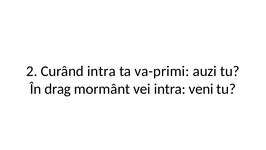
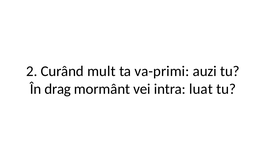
Curând intra: intra -> mult
veni: veni -> luat
